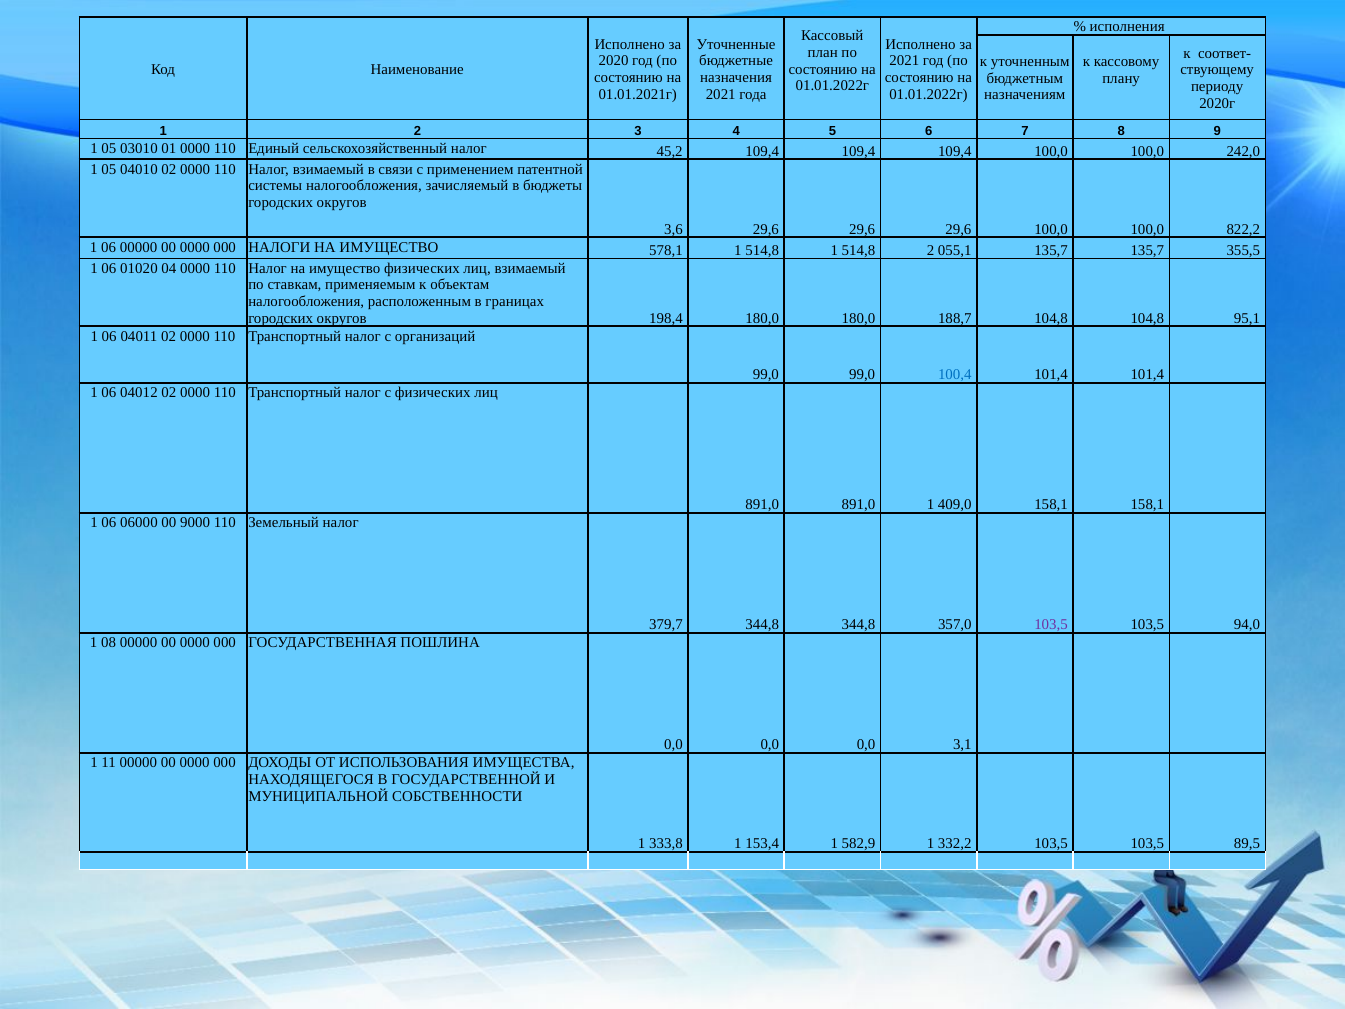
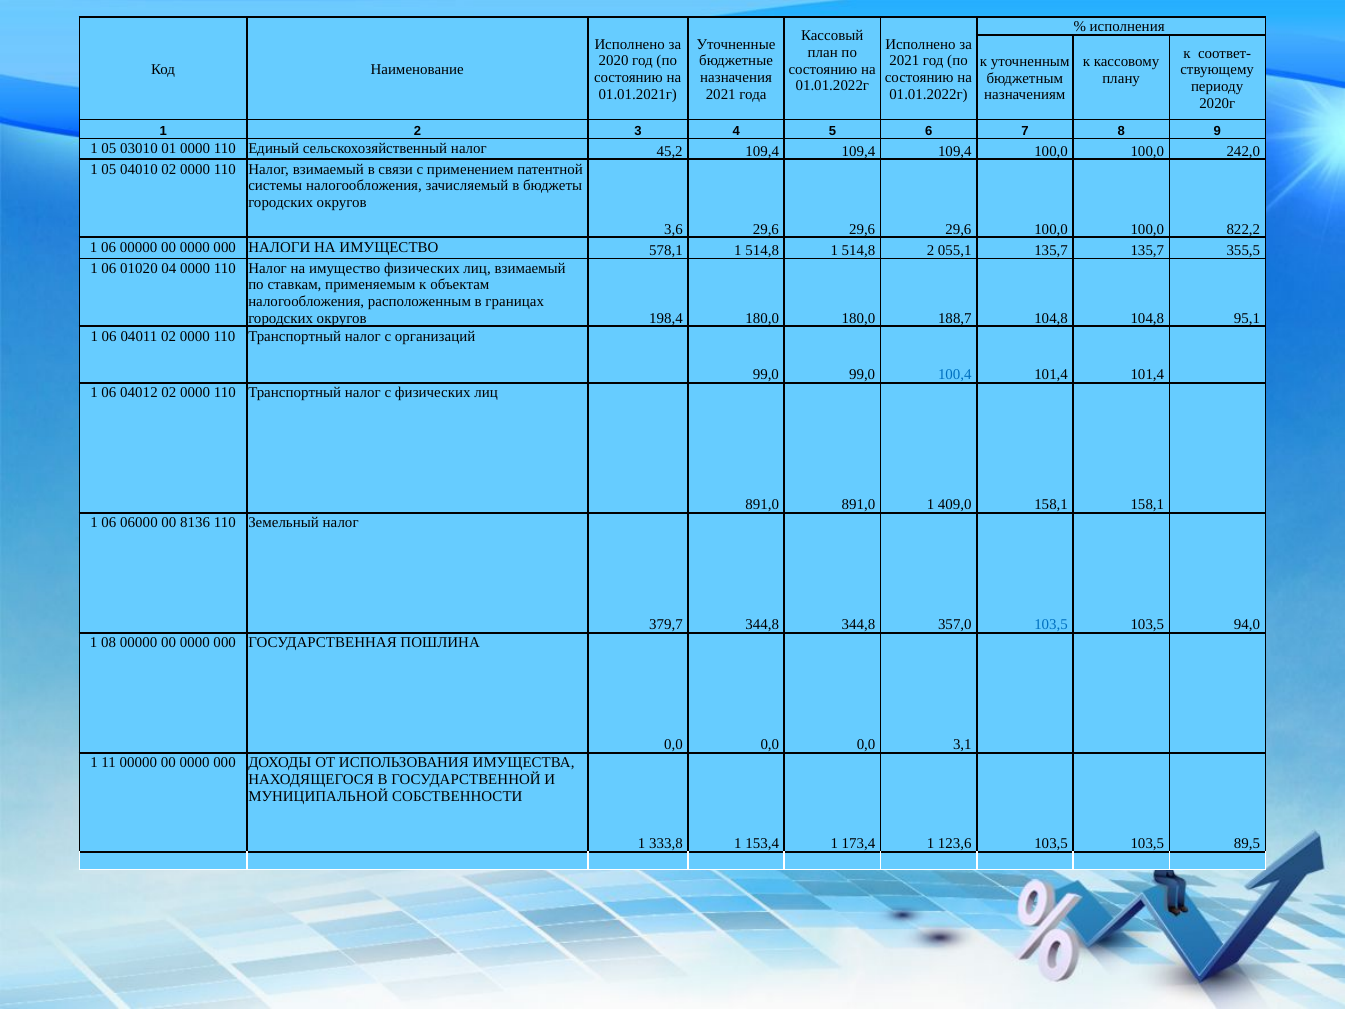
9000: 9000 -> 8136
103,5 at (1051, 625) colour: purple -> blue
582,9: 582,9 -> 173,4
332,2: 332,2 -> 123,6
